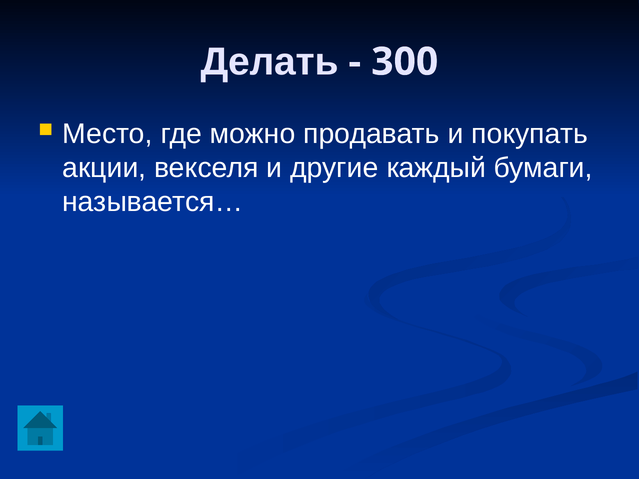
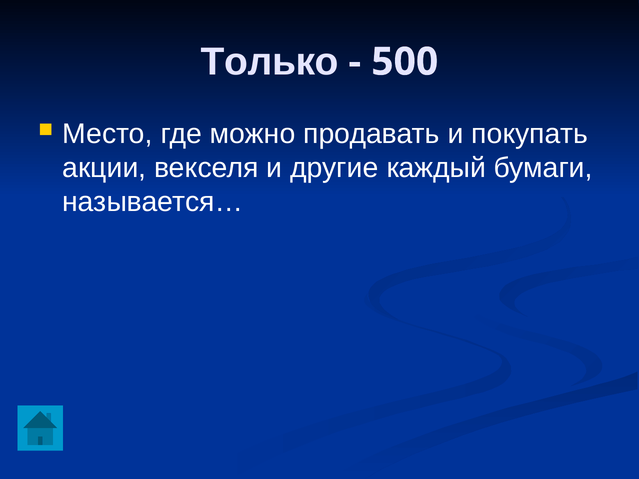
Делать: Делать -> Только
300: 300 -> 500
